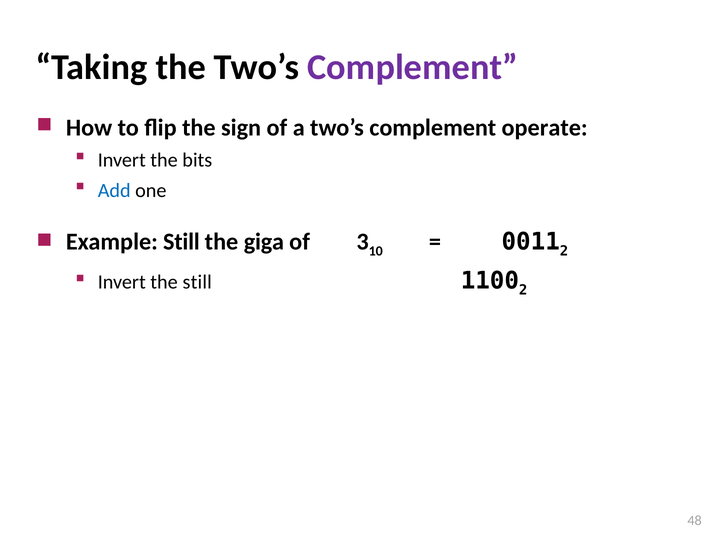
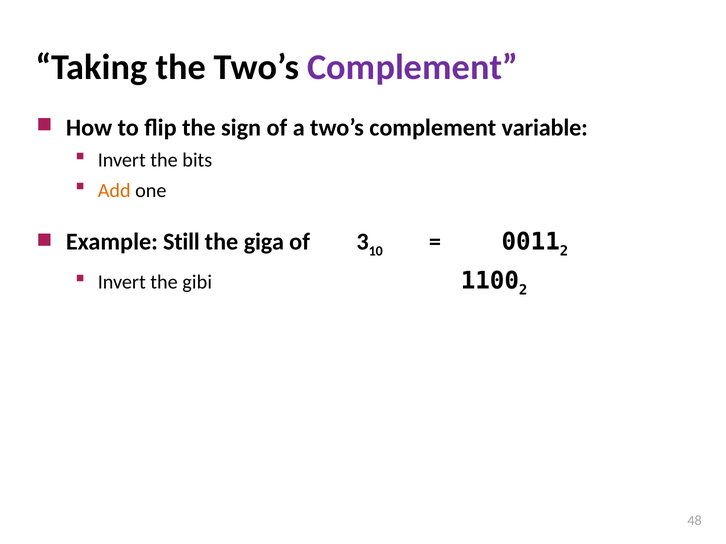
operate: operate -> variable
Add colour: blue -> orange
the still: still -> gibi
